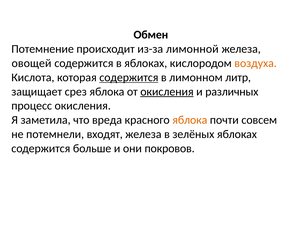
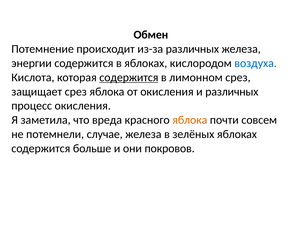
из-за лимонной: лимонной -> различных
овощей: овощей -> энергии
воздуха colour: orange -> blue
лимонном литр: литр -> срез
окисления at (167, 92) underline: present -> none
входят: входят -> случае
